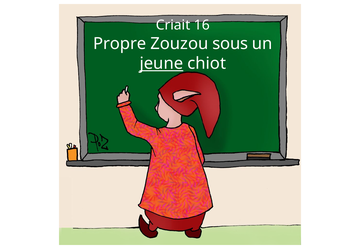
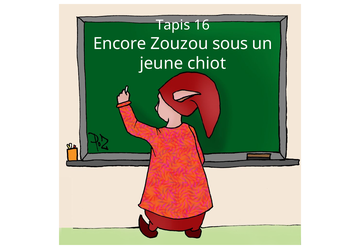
Criait: Criait -> Tapis
Propre: Propre -> Encore
jeune underline: present -> none
